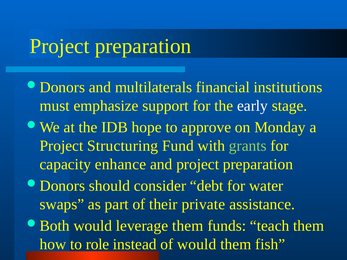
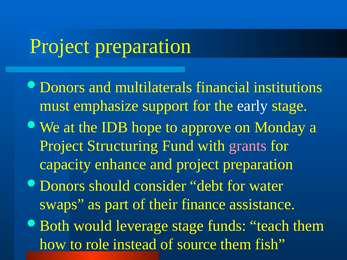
grants colour: light green -> pink
private: private -> finance
leverage them: them -> stage
of would: would -> source
